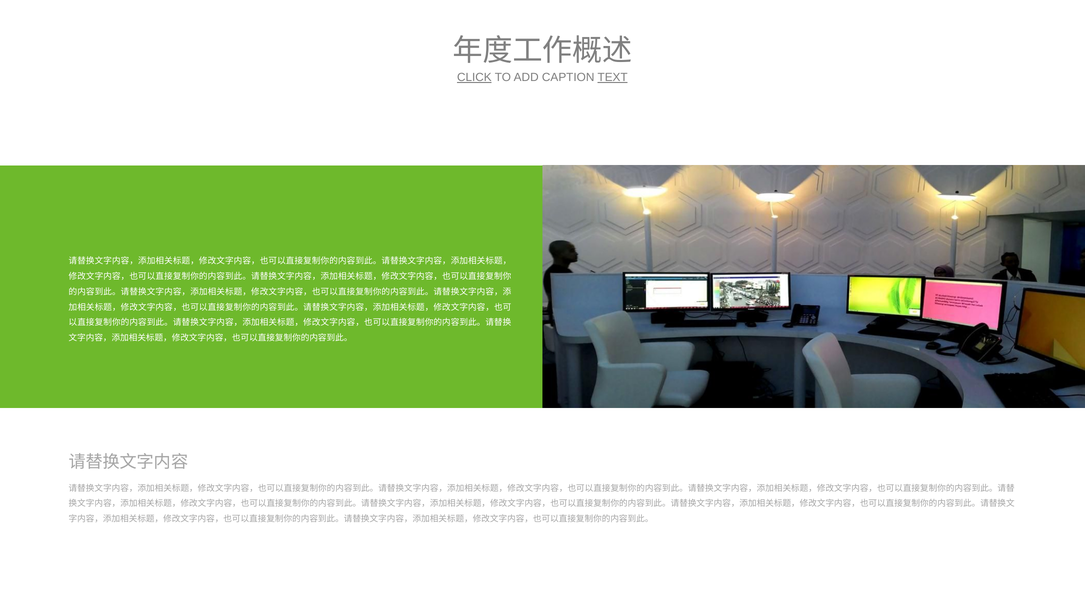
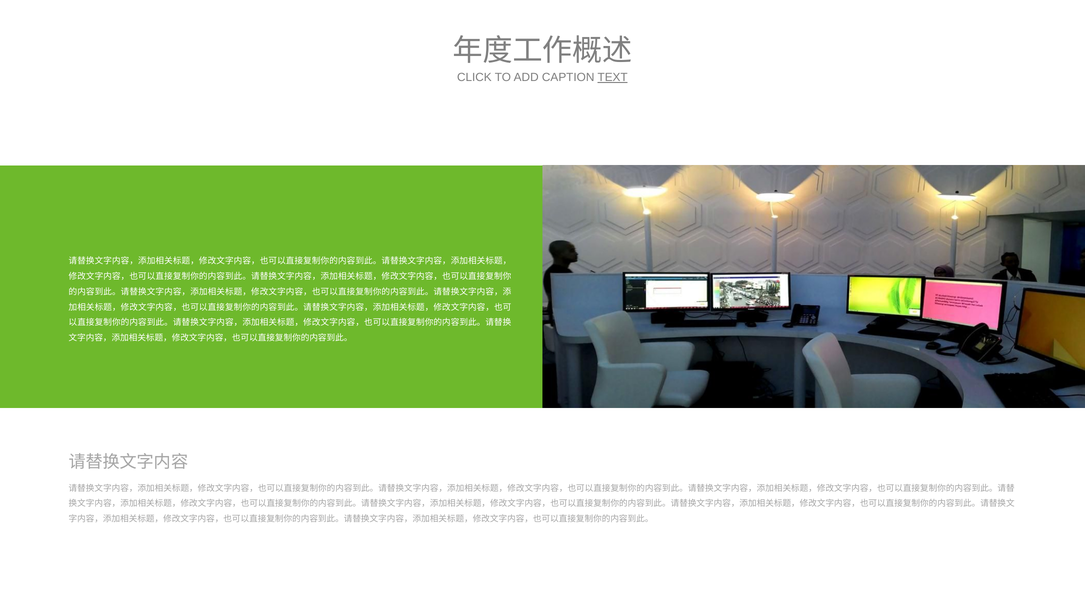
CLICK underline: present -> none
